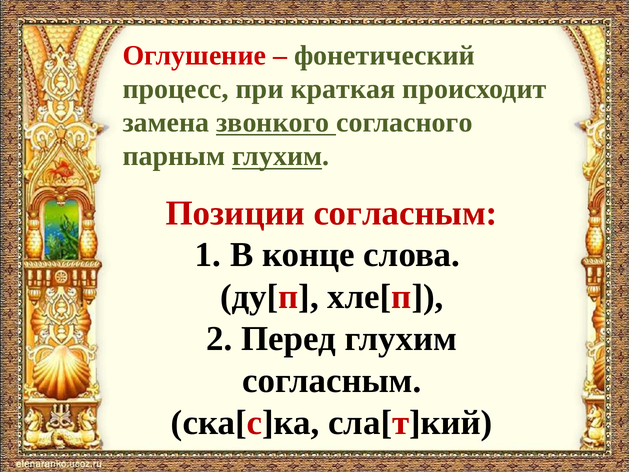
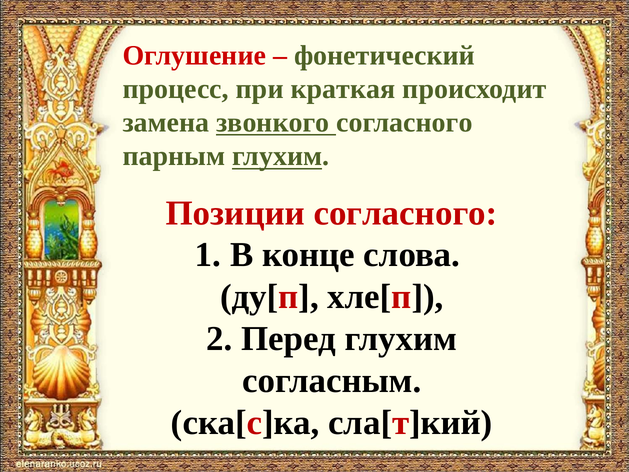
Позиции согласным: согласным -> согласного
